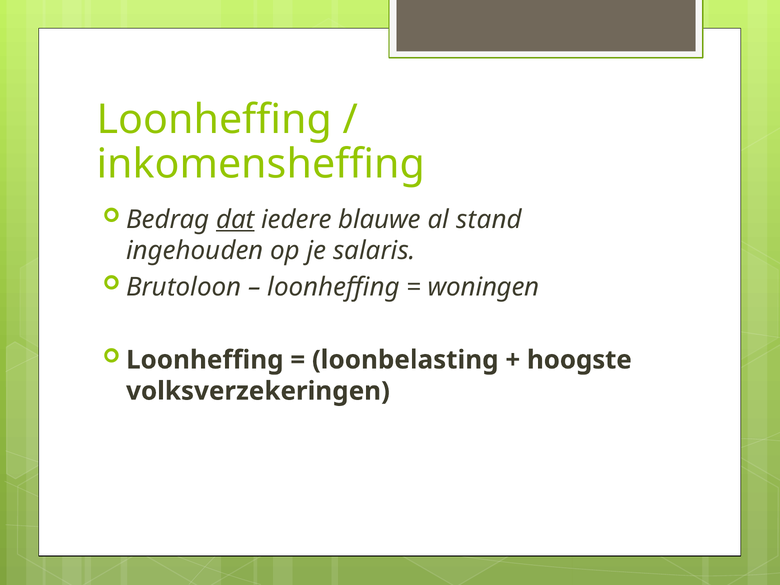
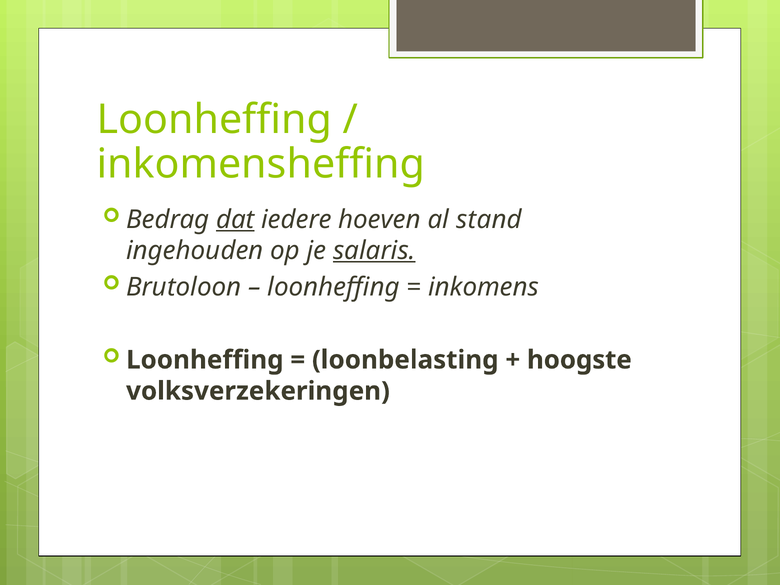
blauwe: blauwe -> hoeven
salaris underline: none -> present
woningen: woningen -> inkomens
